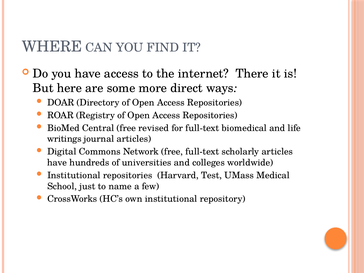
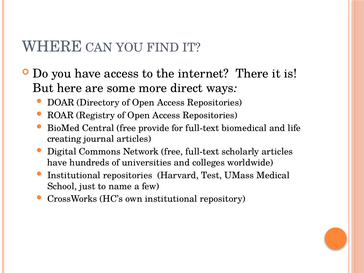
revised: revised -> provide
writings: writings -> creating
